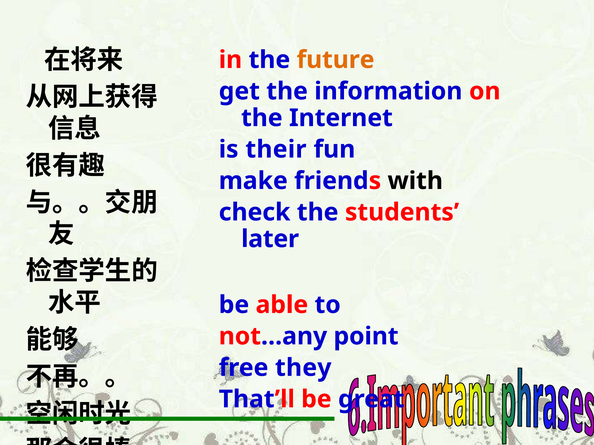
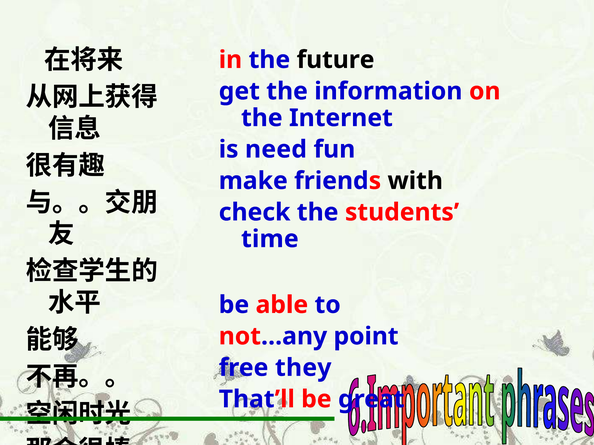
future colour: orange -> black
their: their -> need
later: later -> time
